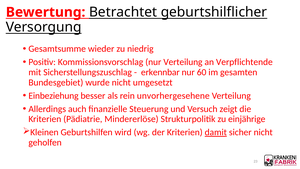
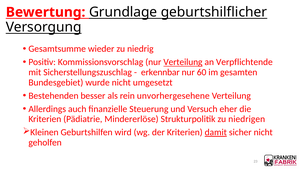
Betrachtet: Betrachtet -> Grundlage
Verteilung at (183, 62) underline: none -> present
Einbeziehung: Einbeziehung -> Bestehenden
zeigt: zeigt -> eher
einjährige: einjährige -> niedrigen
